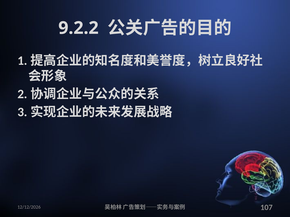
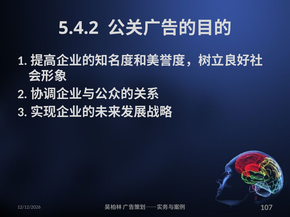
9.2.2: 9.2.2 -> 5.4.2
